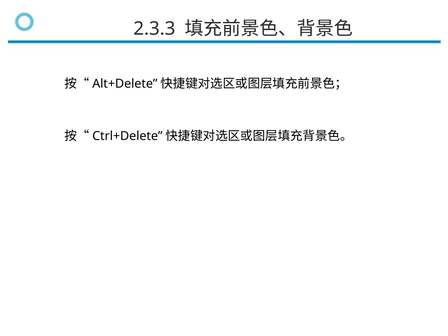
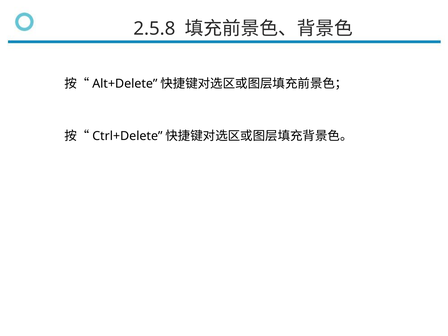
2.3.3: 2.3.3 -> 2.5.8
